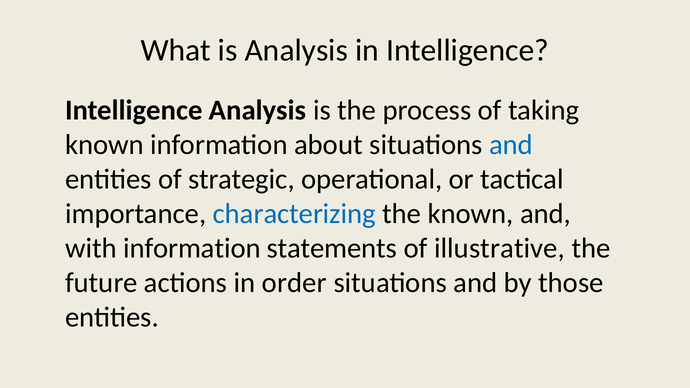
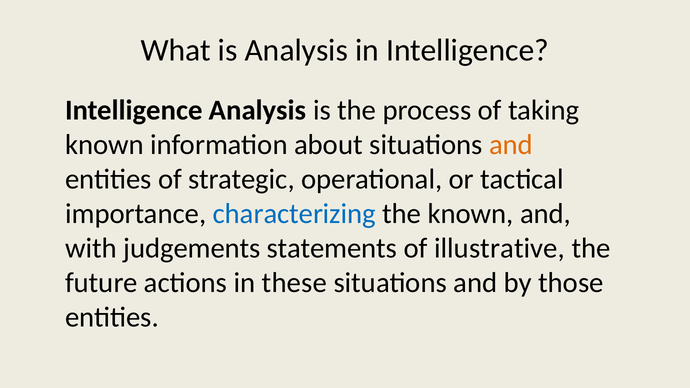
and at (511, 145) colour: blue -> orange
with information: information -> judgements
order: order -> these
